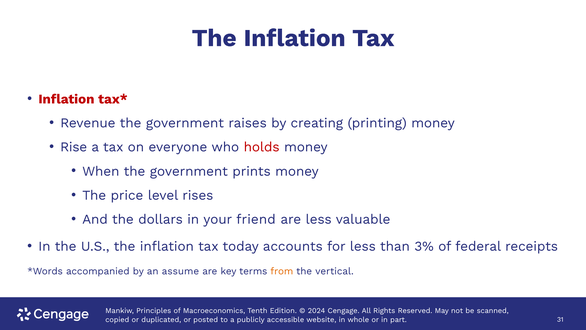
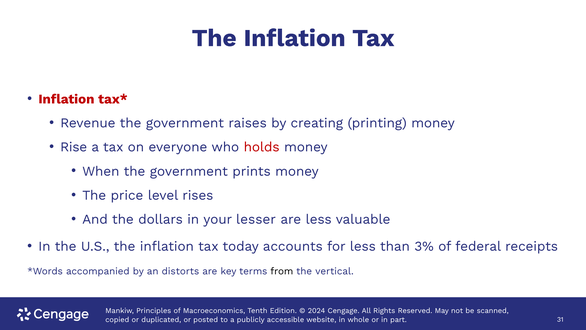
friend: friend -> lesser
assume: assume -> distorts
from colour: orange -> black
